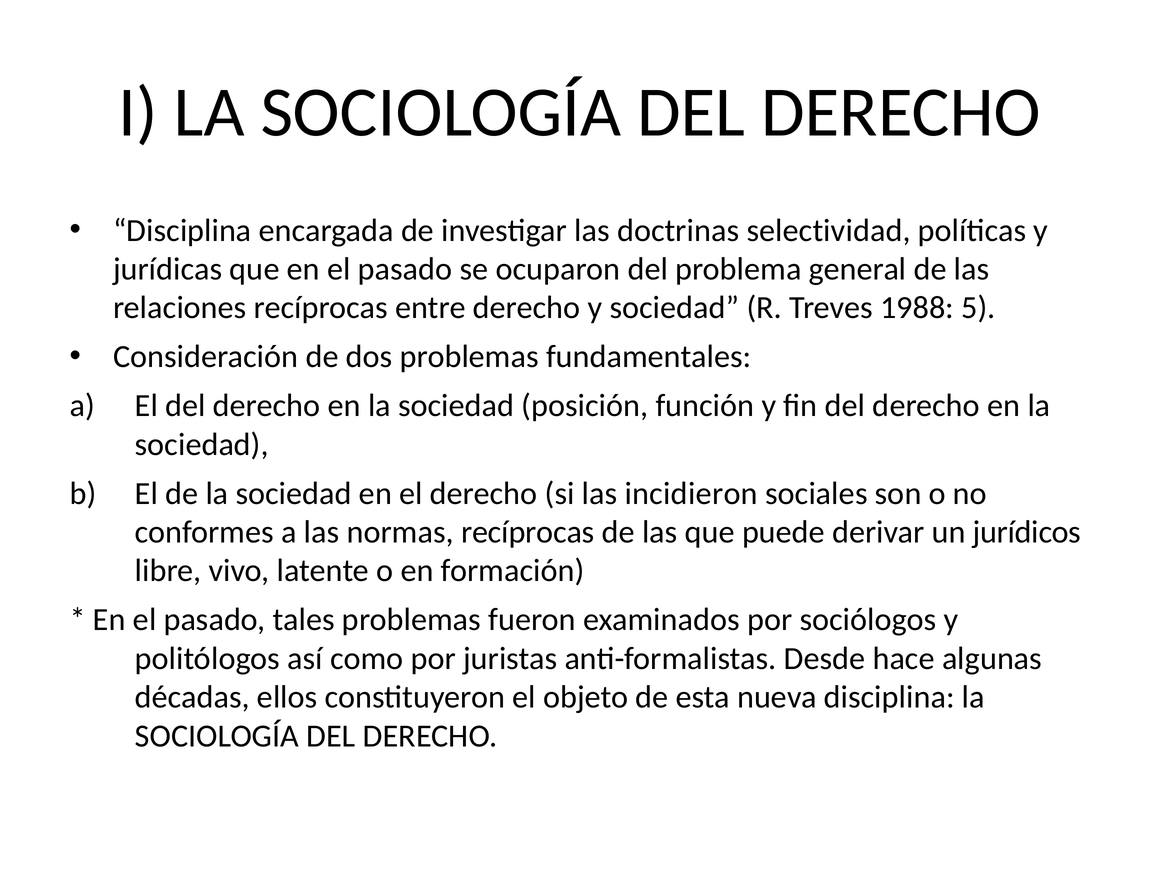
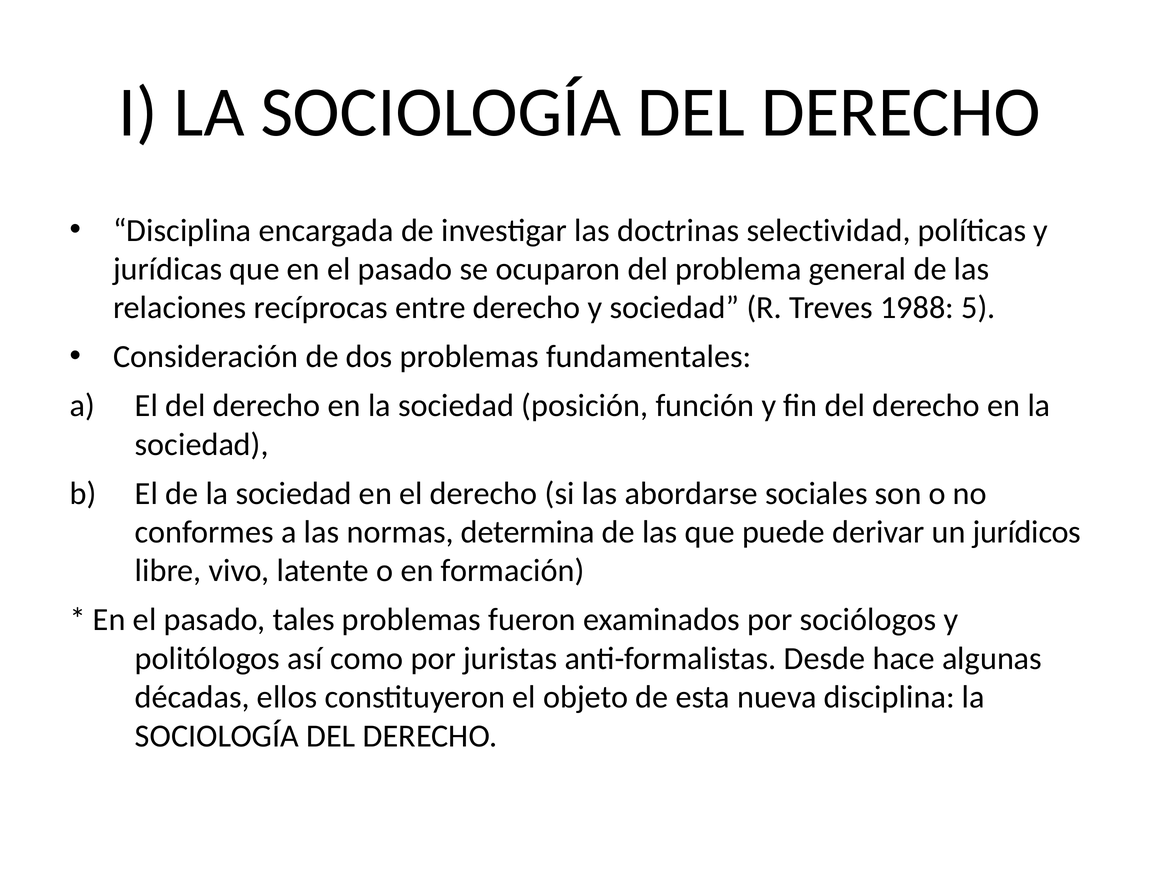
incidieron: incidieron -> abordarse
normas recíprocas: recíprocas -> determina
